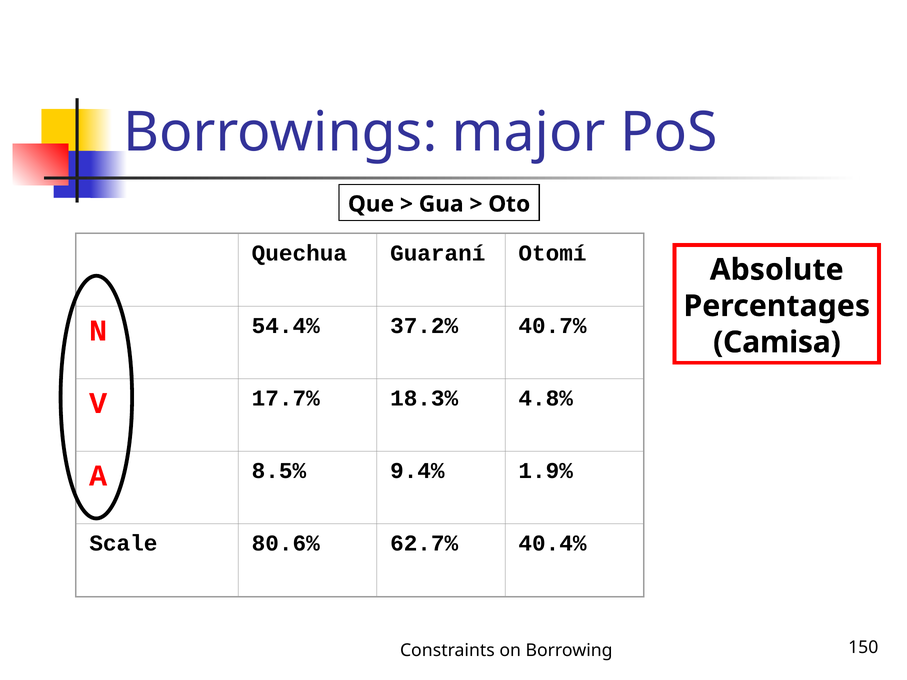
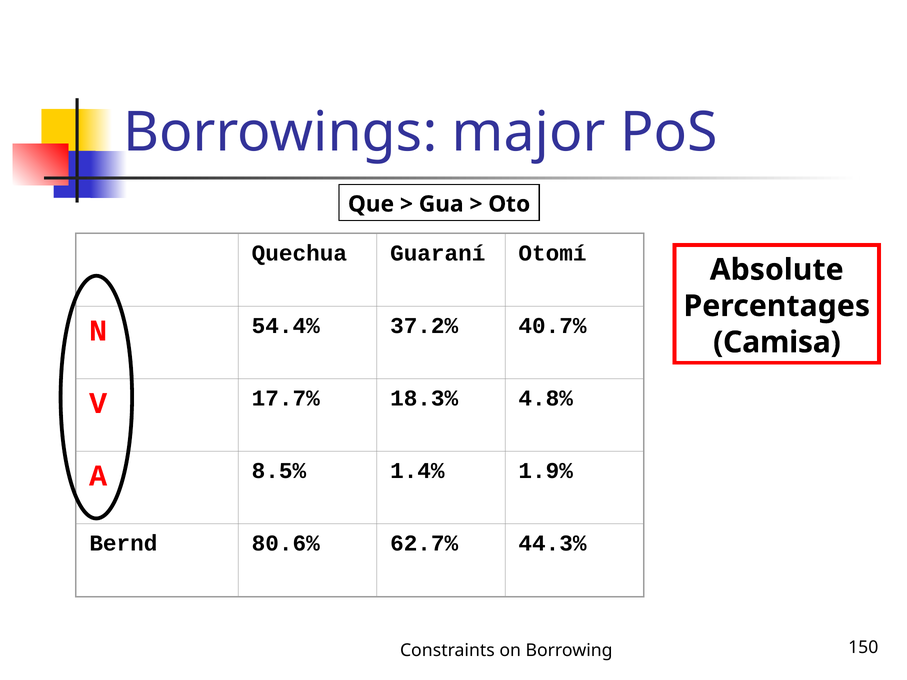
9.4%: 9.4% -> 1.4%
Scale: Scale -> Bernd
40.4%: 40.4% -> 44.3%
